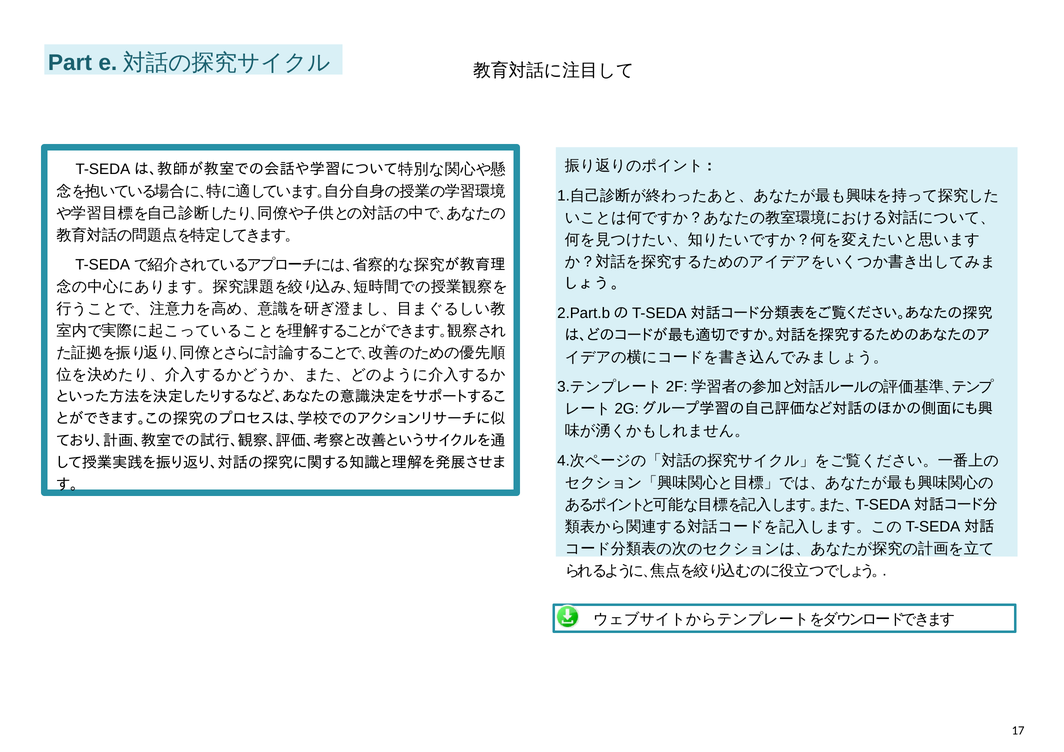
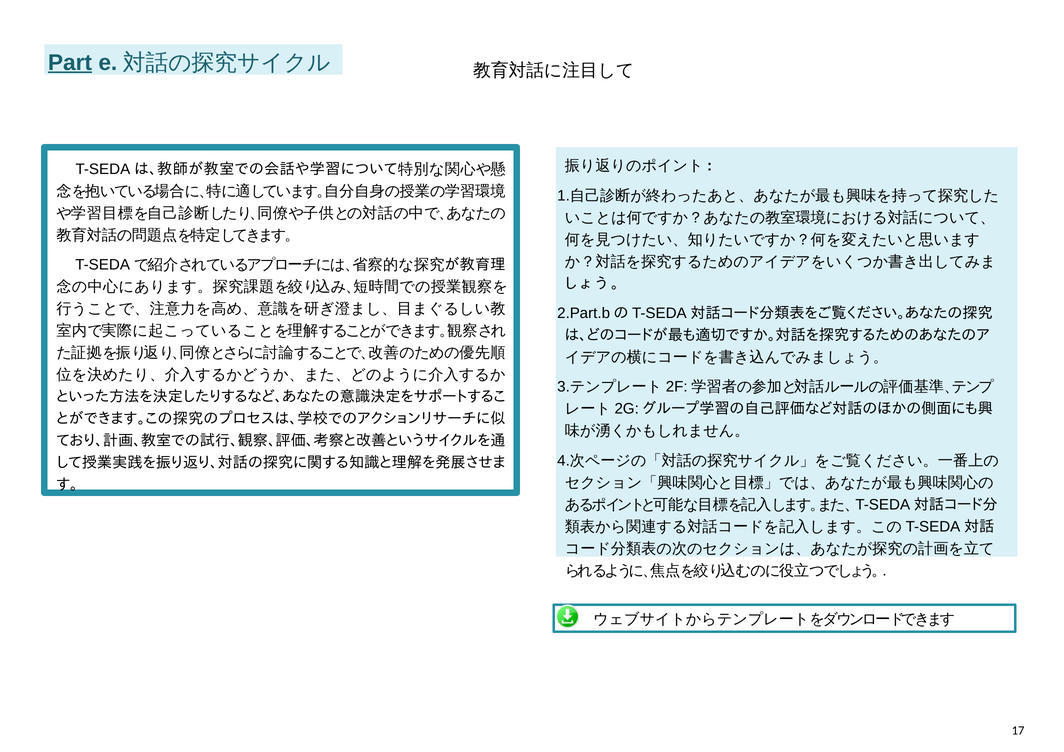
Part underline: none -> present
